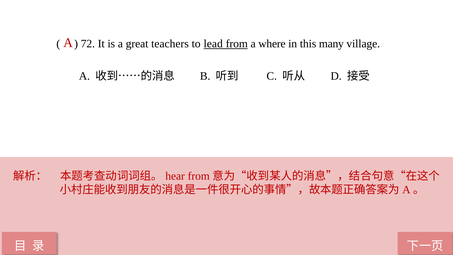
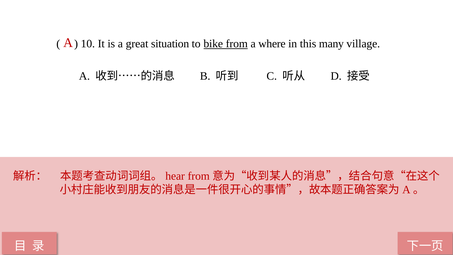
72: 72 -> 10
teachers: teachers -> situation
lead: lead -> bike
